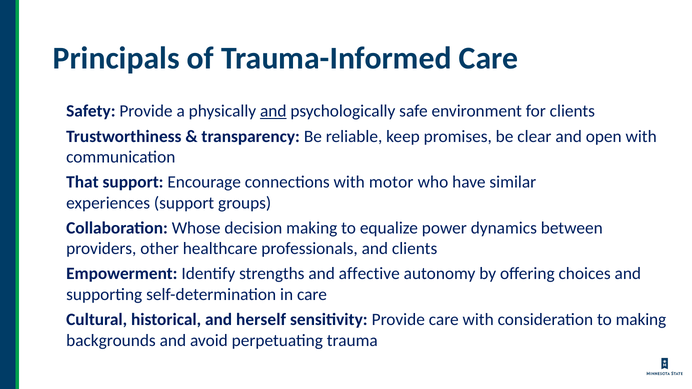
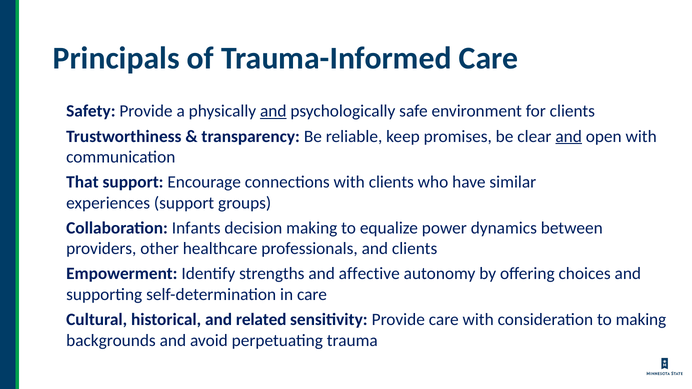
and at (569, 136) underline: none -> present
with motor: motor -> clients
Whose: Whose -> Infants
herself: herself -> related
